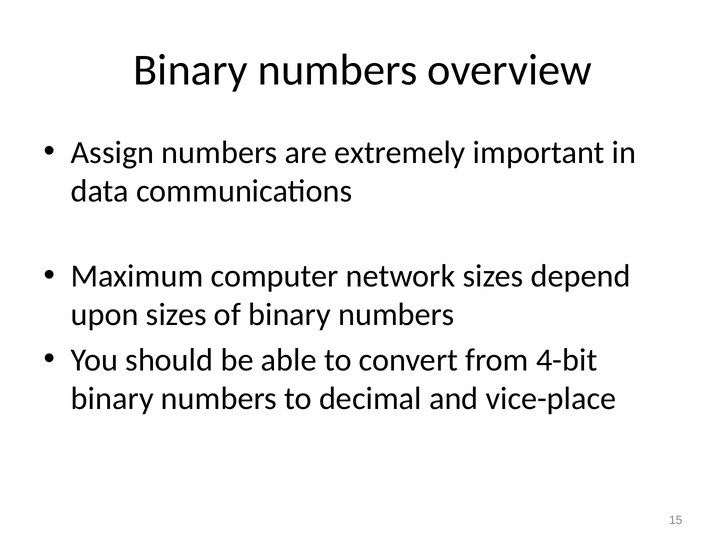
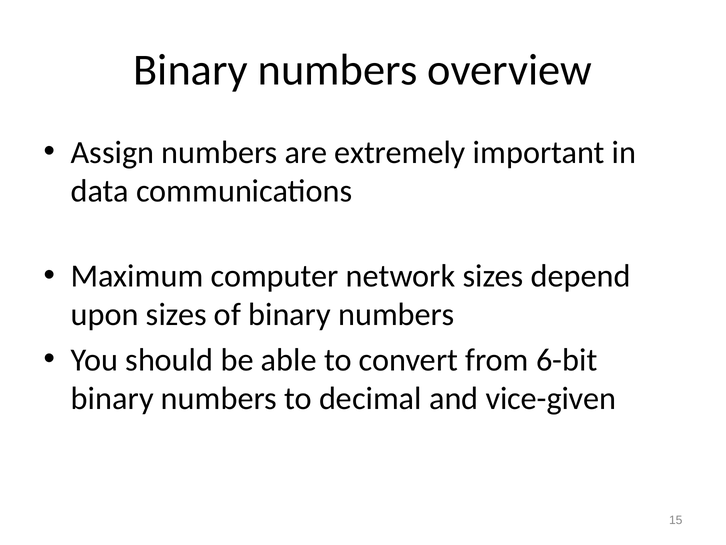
4-bit: 4-bit -> 6-bit
vice-place: vice-place -> vice-given
